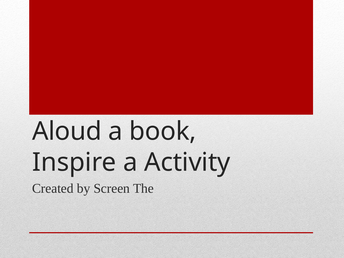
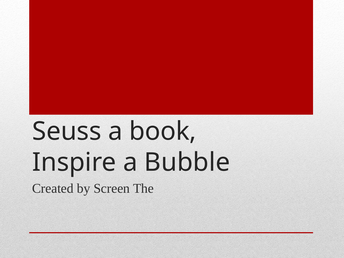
Aloud: Aloud -> Seuss
Activity: Activity -> Bubble
